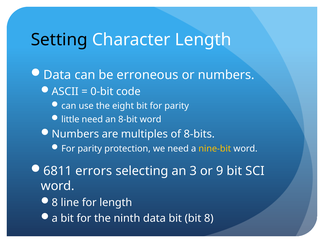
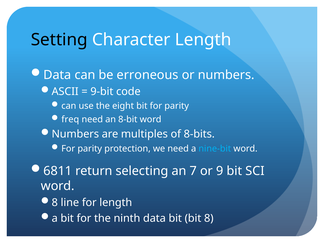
0-bit: 0-bit -> 9-bit
little: little -> freq
nine-bit colour: yellow -> light blue
errors: errors -> return
3: 3 -> 7
